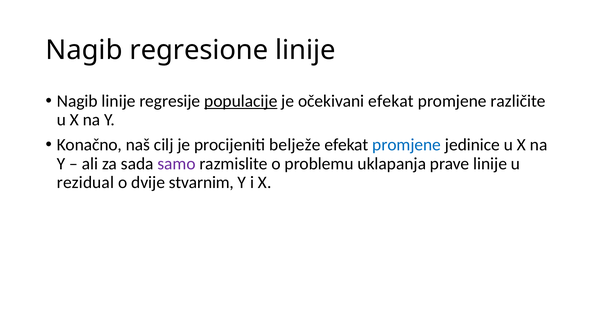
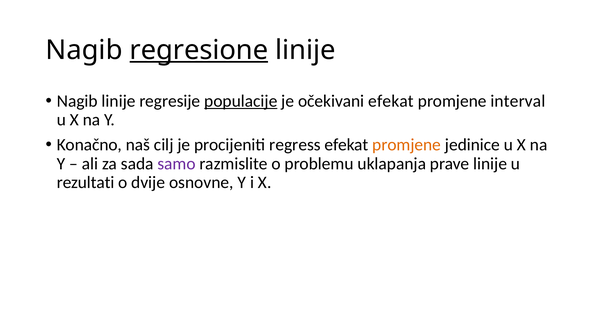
regresione underline: none -> present
različite: različite -> interval
belježe: belježe -> regress
promjene at (407, 145) colour: blue -> orange
rezidual: rezidual -> rezultati
stvarnim: stvarnim -> osnovne
